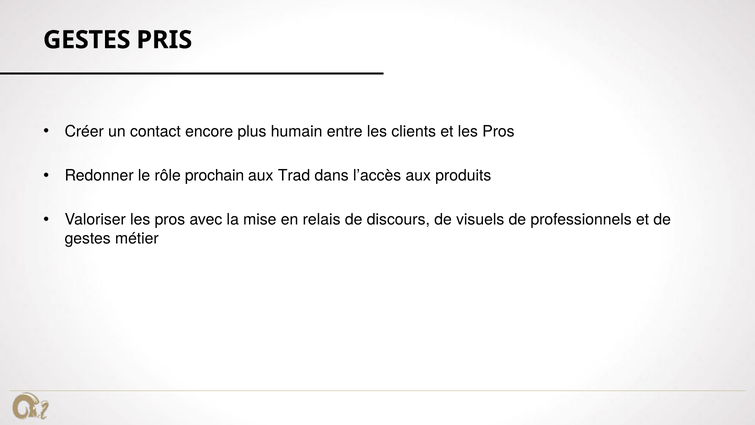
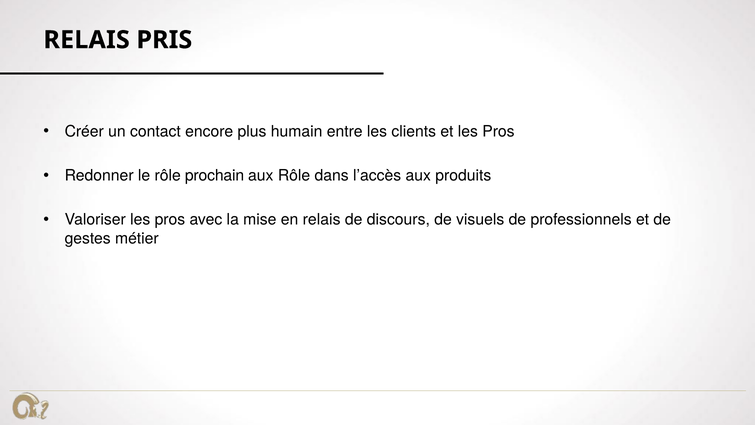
GESTES at (87, 40): GESTES -> RELAIS
aux Trad: Trad -> Rôle
